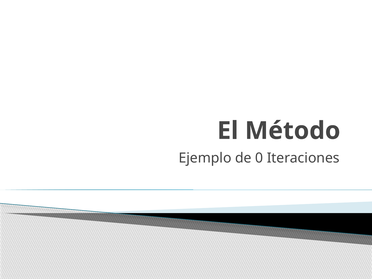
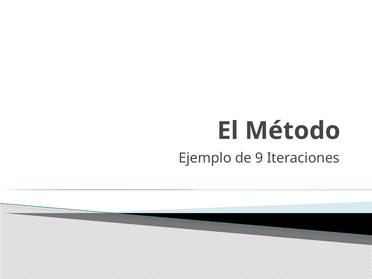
0: 0 -> 9
